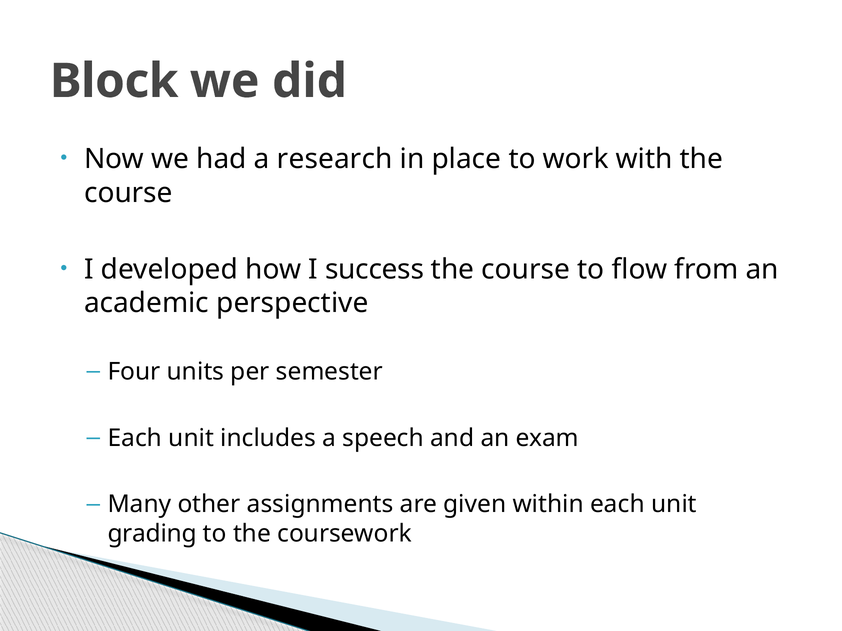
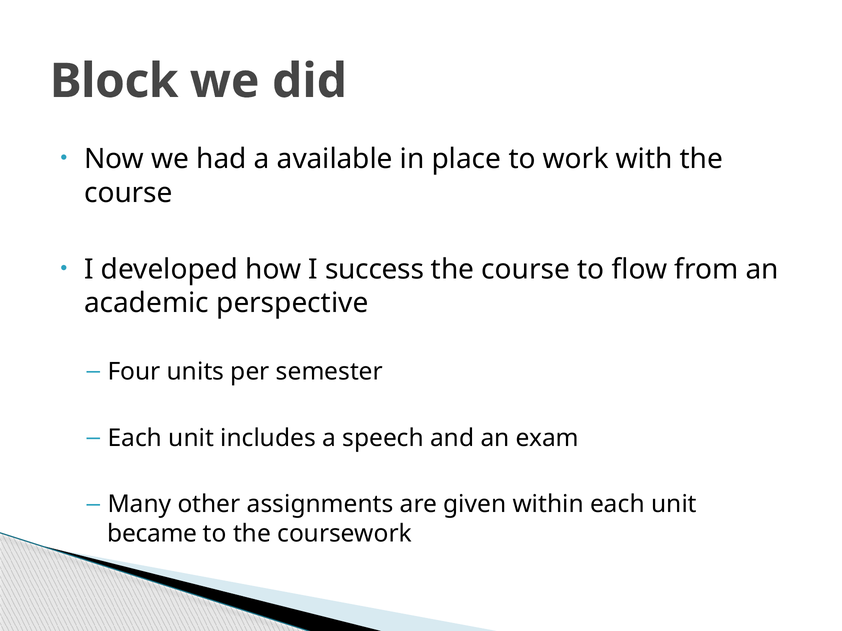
research: research -> available
grading: grading -> became
